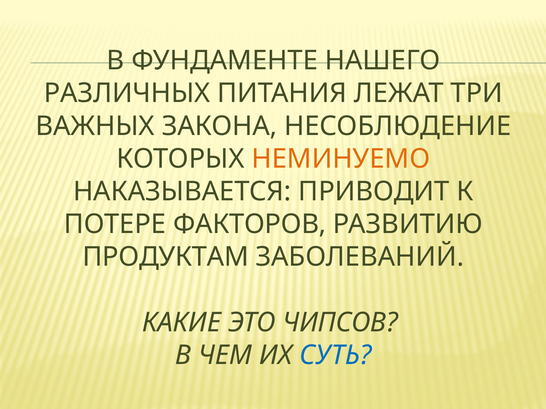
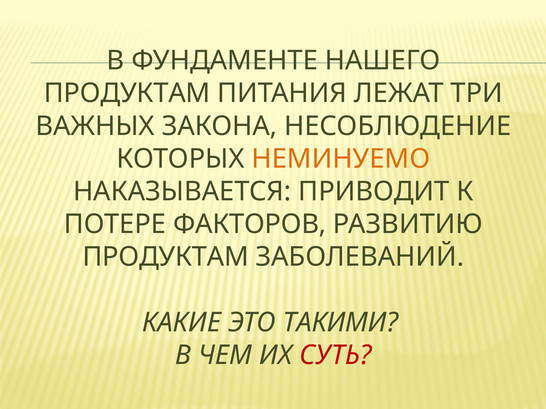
РАЗЛИЧНЫХ at (127, 93): РАЗЛИЧНЫХ -> ПРОДУКТАМ
ЧИПСОВ: ЧИПСОВ -> ТАКИМИ
СУТЬ colour: blue -> red
